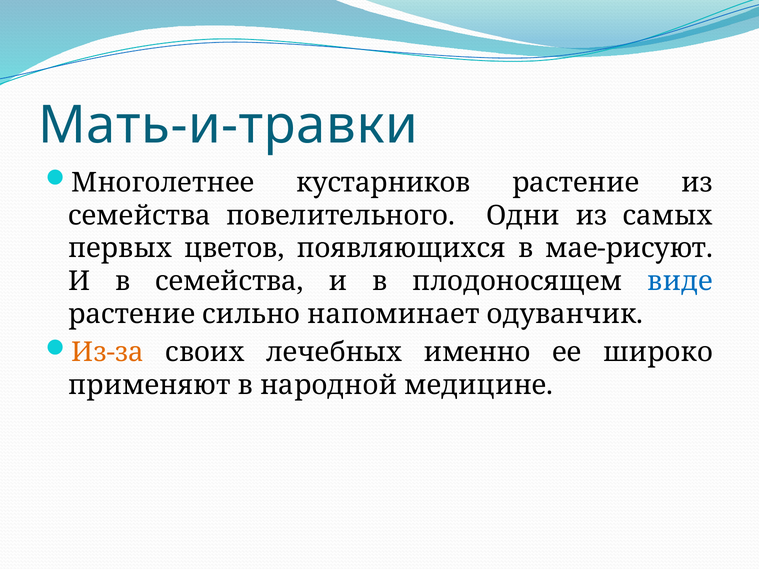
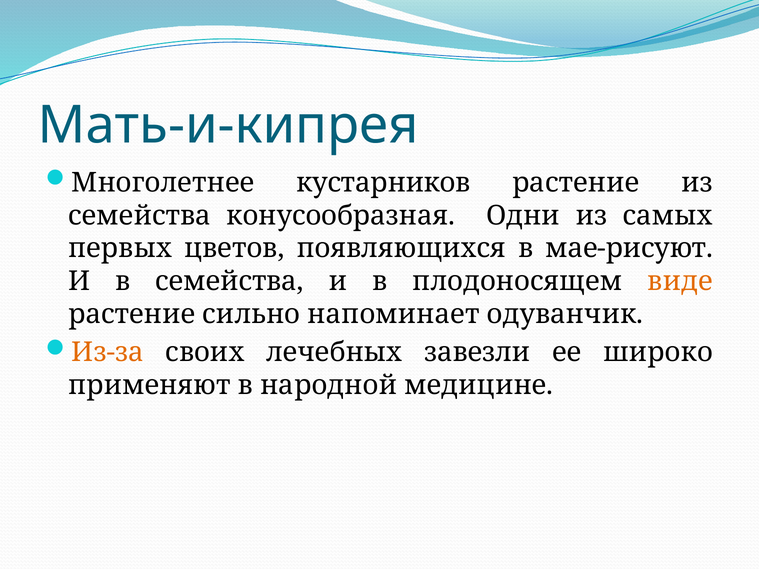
Мать-и-травки: Мать-и-травки -> Мать-и-кипрея
повелительного: повелительного -> конусообразная
виде colour: blue -> orange
именно: именно -> завезли
